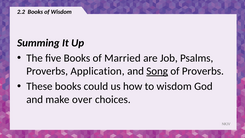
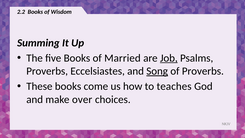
Job underline: none -> present
Application: Application -> Eccelsiastes
could: could -> come
to wisdom: wisdom -> teaches
